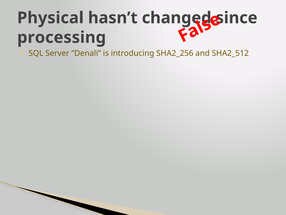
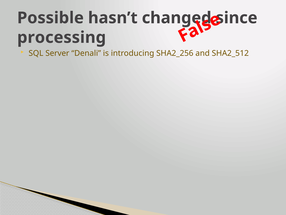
Physical: Physical -> Possible
